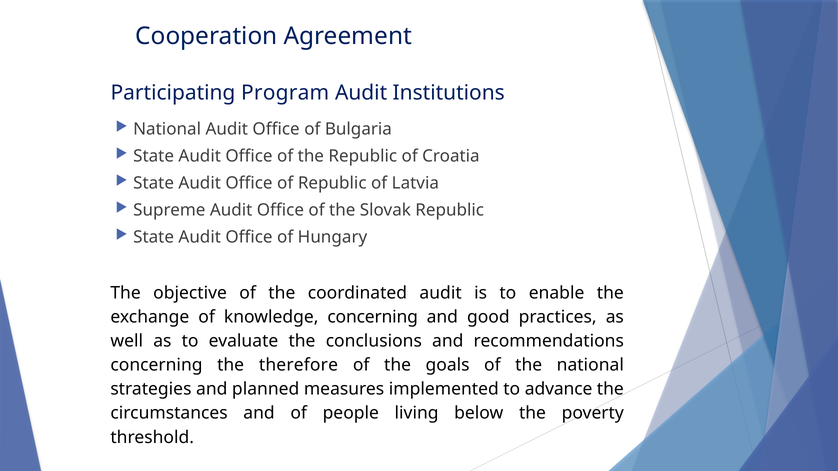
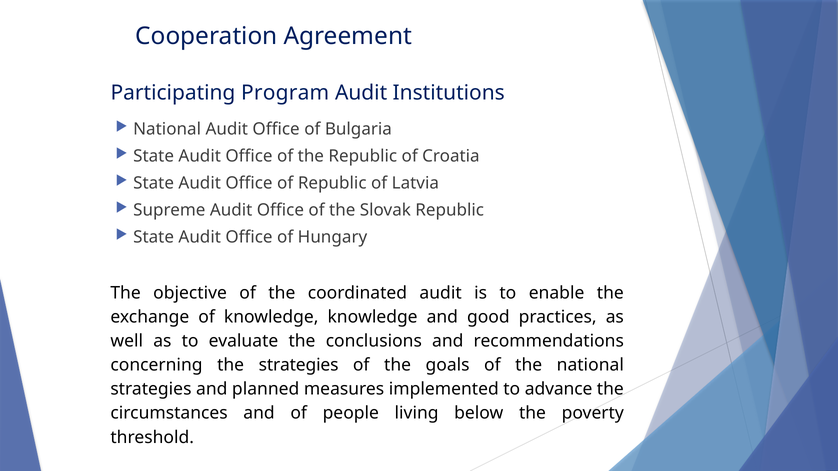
knowledge concerning: concerning -> knowledge
the therefore: therefore -> strategies
